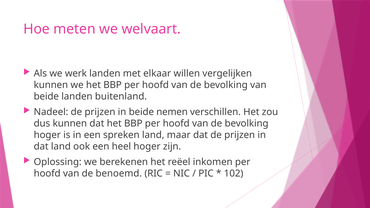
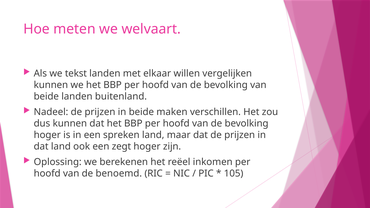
werk: werk -> tekst
nemen: nemen -> maken
heel: heel -> zegt
102: 102 -> 105
